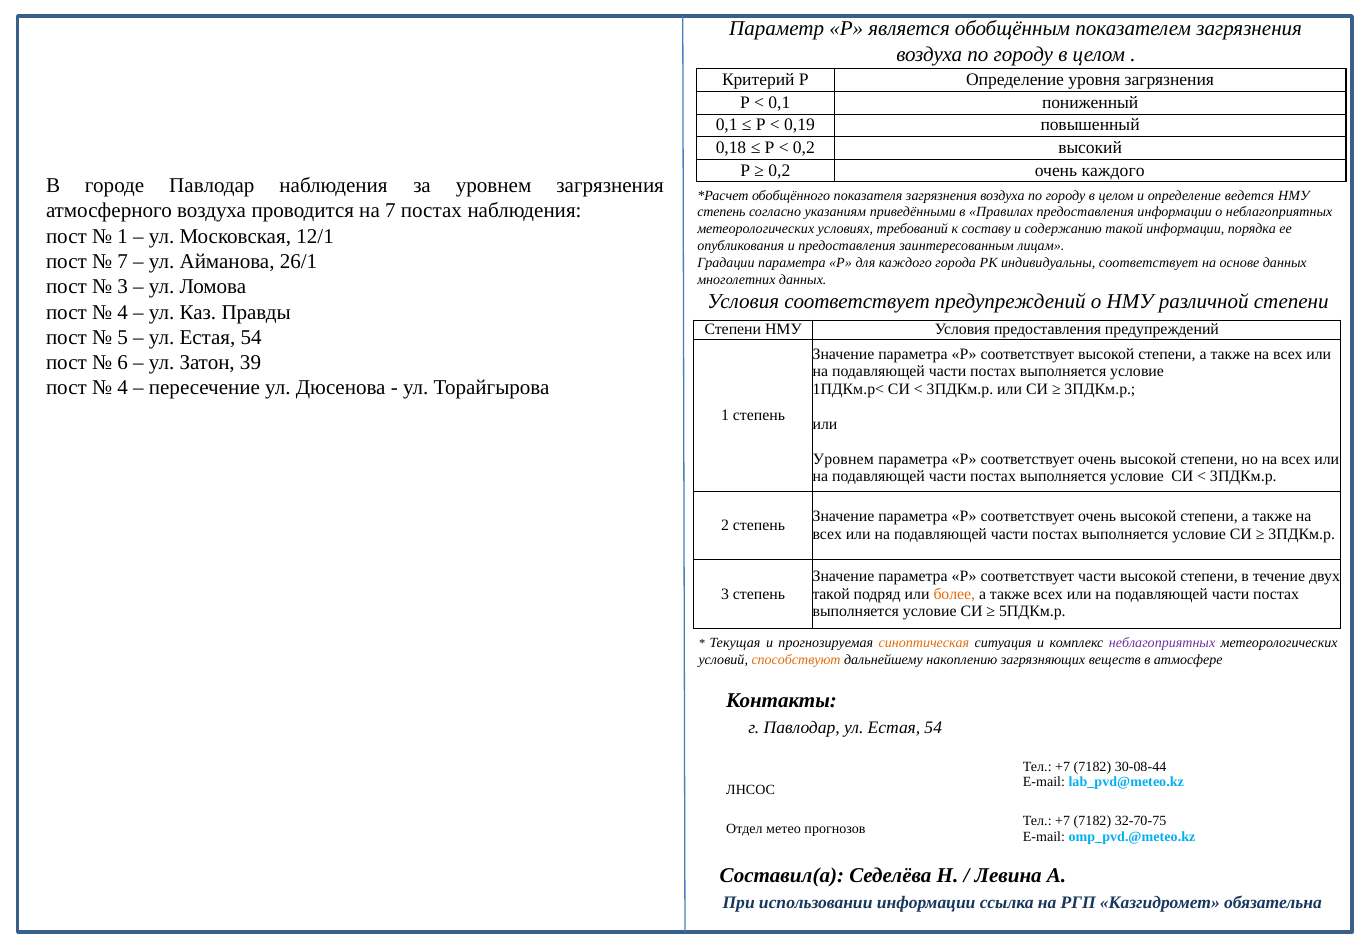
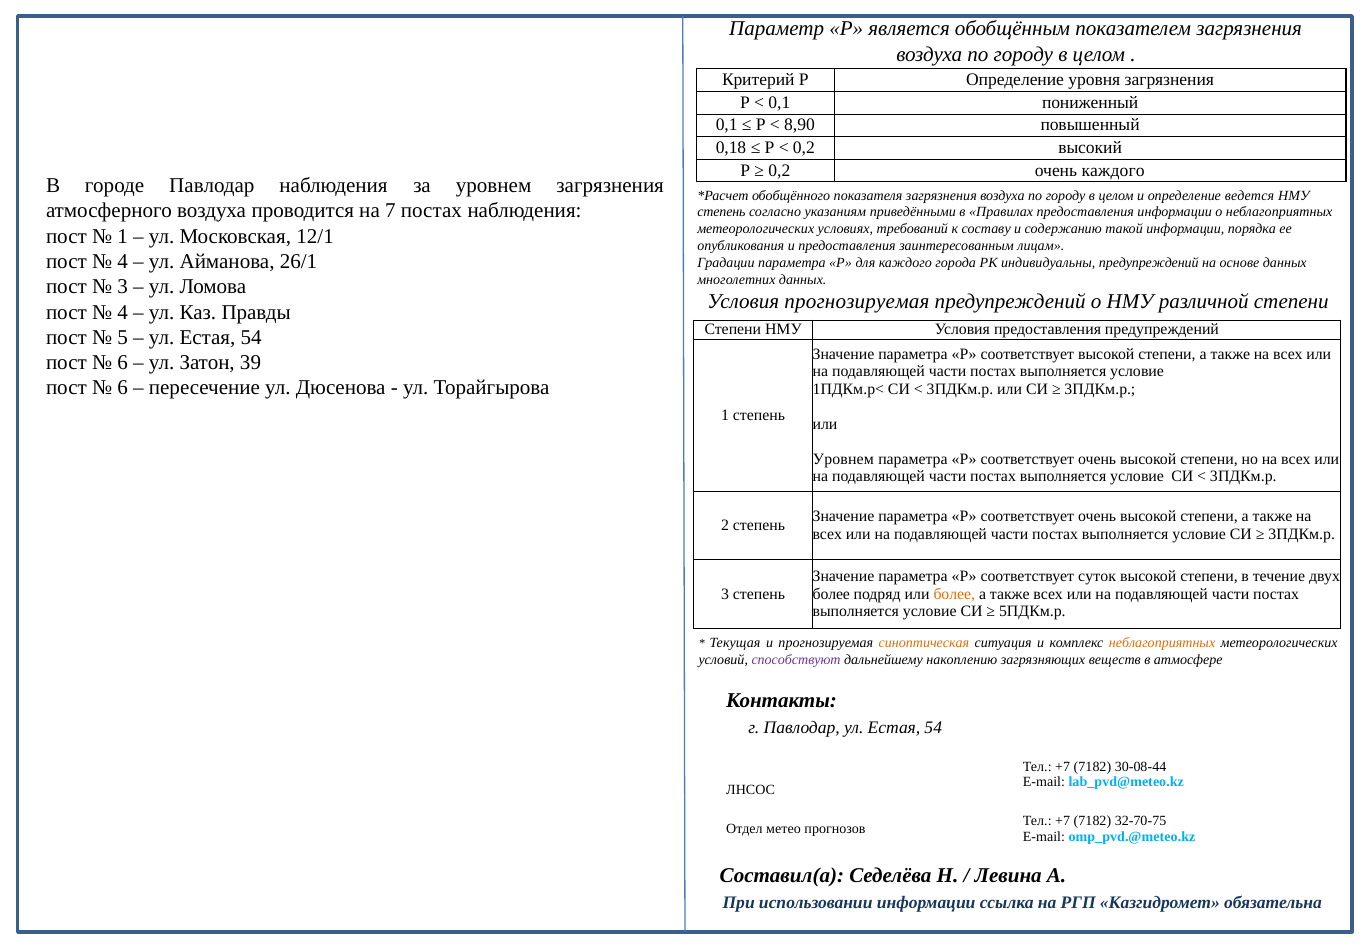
0,19: 0,19 -> 8,90
7 at (123, 262): 7 -> 4
индивидуальны соответствует: соответствует -> предупреждений
Условия соответствует: соответствует -> прогнозируемая
4 at (123, 388): 4 -> 6
соответствует части: части -> суток
такой at (831, 594): такой -> более
неблагоприятных at (1162, 644) colour: purple -> orange
способствуют colour: orange -> purple
